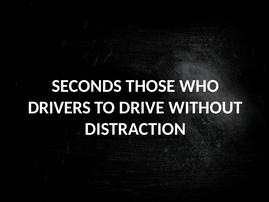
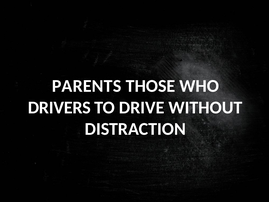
SECONDS: SECONDS -> PARENTS
